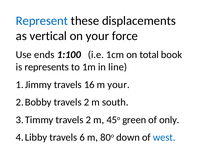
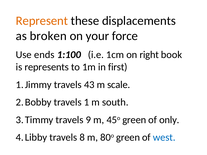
Represent colour: blue -> orange
vertical: vertical -> broken
total: total -> right
line: line -> first
16: 16 -> 43
m your: your -> scale
2 at (87, 102): 2 -> 1
2 at (88, 120): 2 -> 9
6: 6 -> 8
80o down: down -> green
